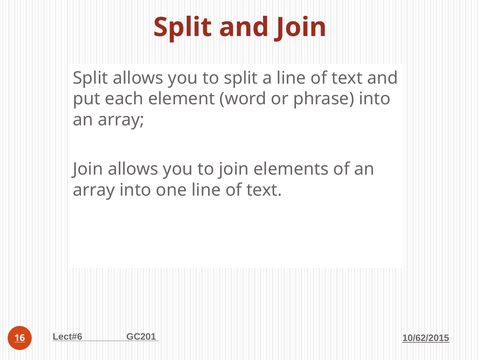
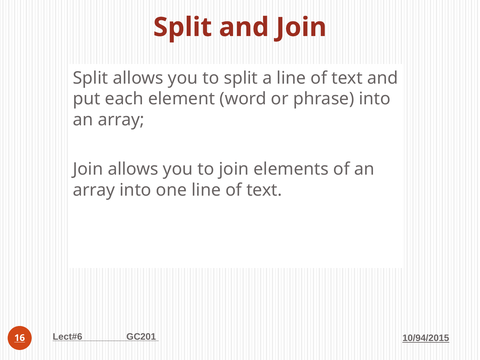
10/62/2015: 10/62/2015 -> 10/94/2015
